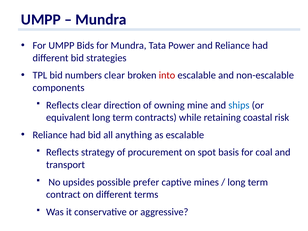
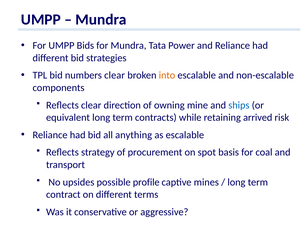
into colour: red -> orange
coastal: coastal -> arrived
prefer: prefer -> profile
